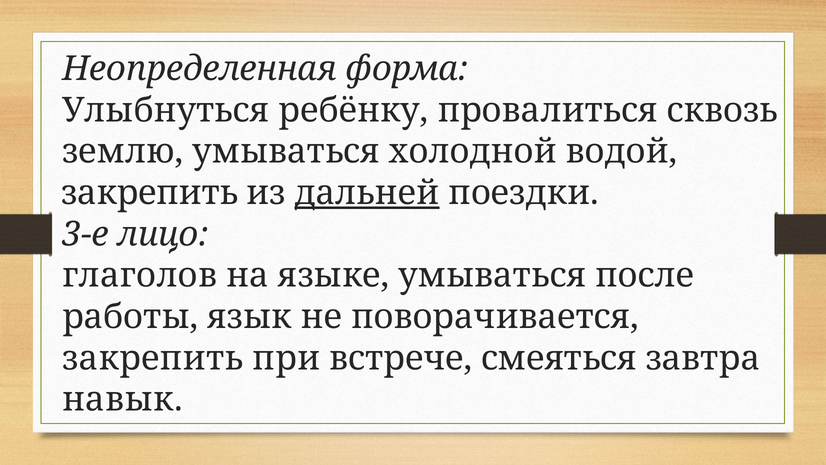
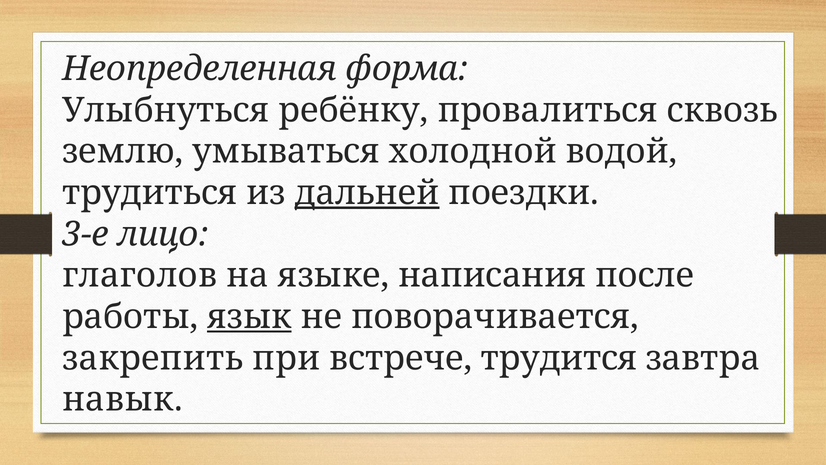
закрепить at (150, 193): закрепить -> трудиться
языке умываться: умываться -> написания
язык underline: none -> present
смеяться: смеяться -> трудится
